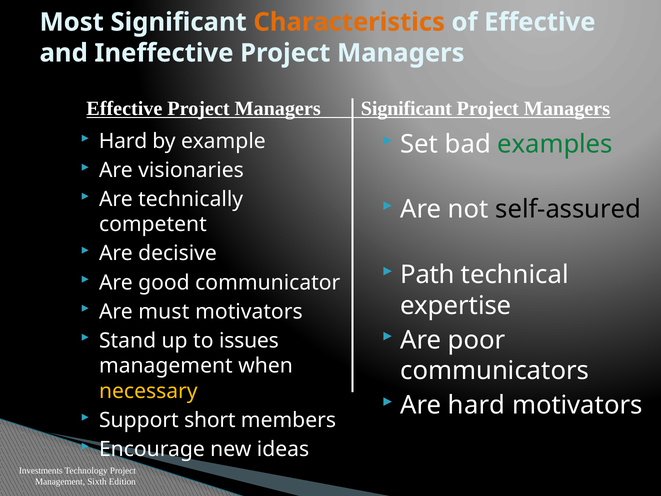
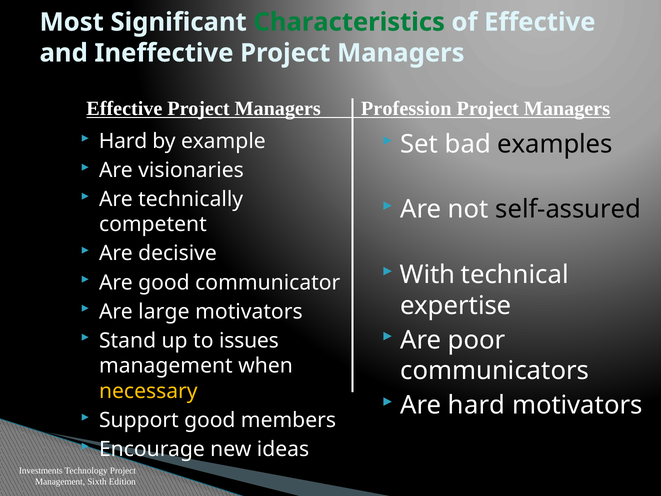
Characteristics colour: orange -> green
Managers Significant: Significant -> Profession
examples colour: green -> black
Path: Path -> With
must: must -> large
Support short: short -> good
